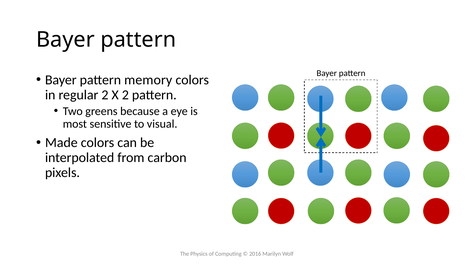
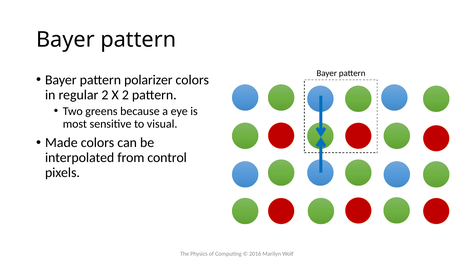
memory: memory -> polarizer
carbon: carbon -> control
